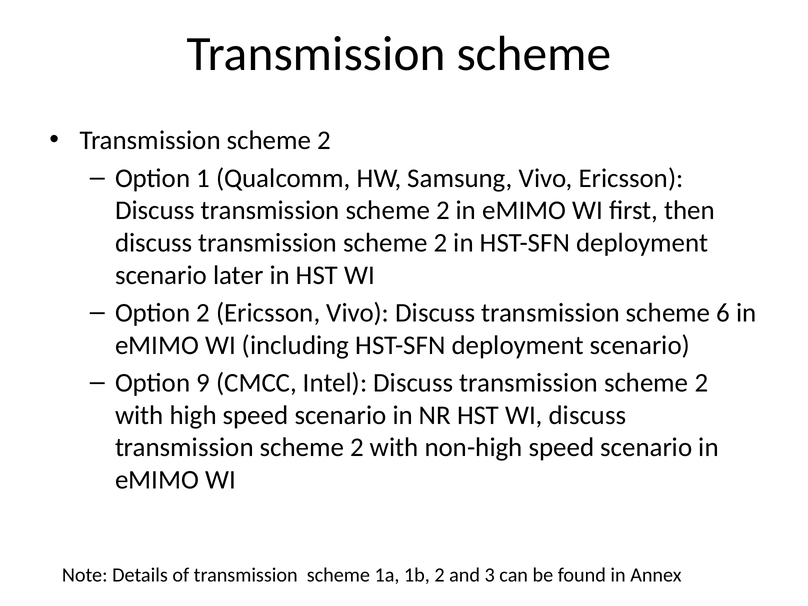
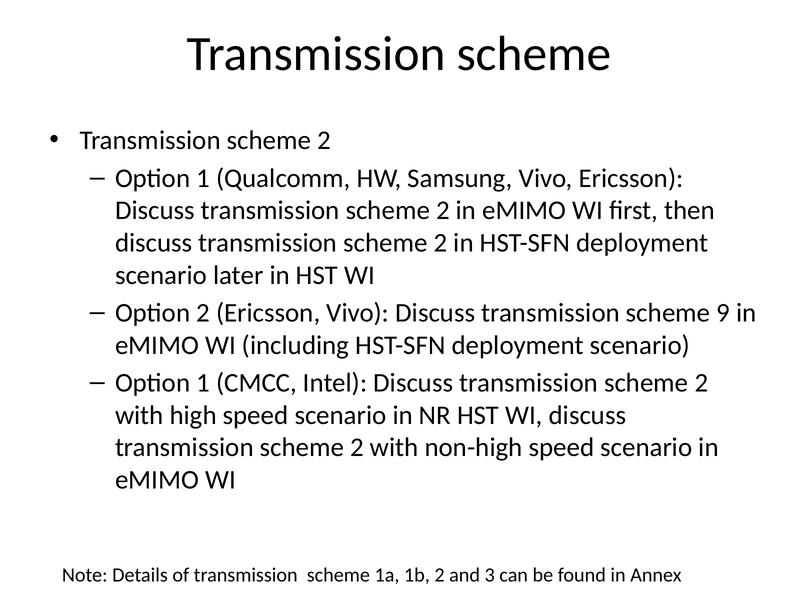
6: 6 -> 9
9 at (203, 383): 9 -> 1
